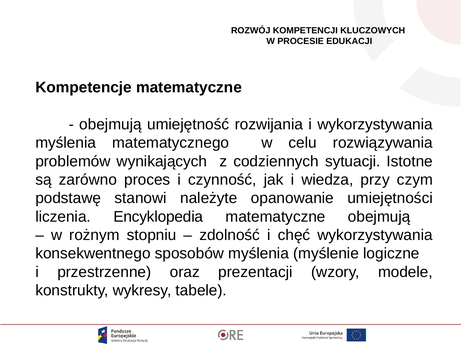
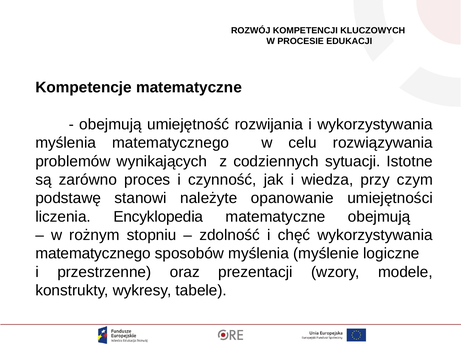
konsekwentnego at (93, 253): konsekwentnego -> matematycznego
